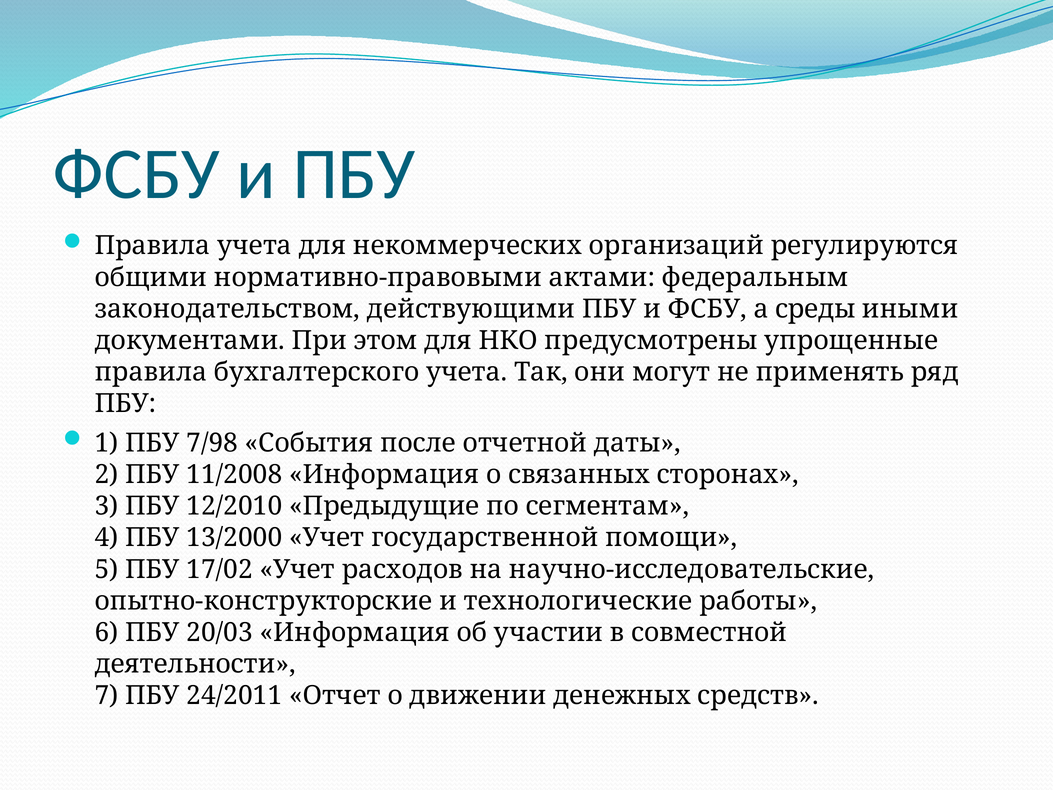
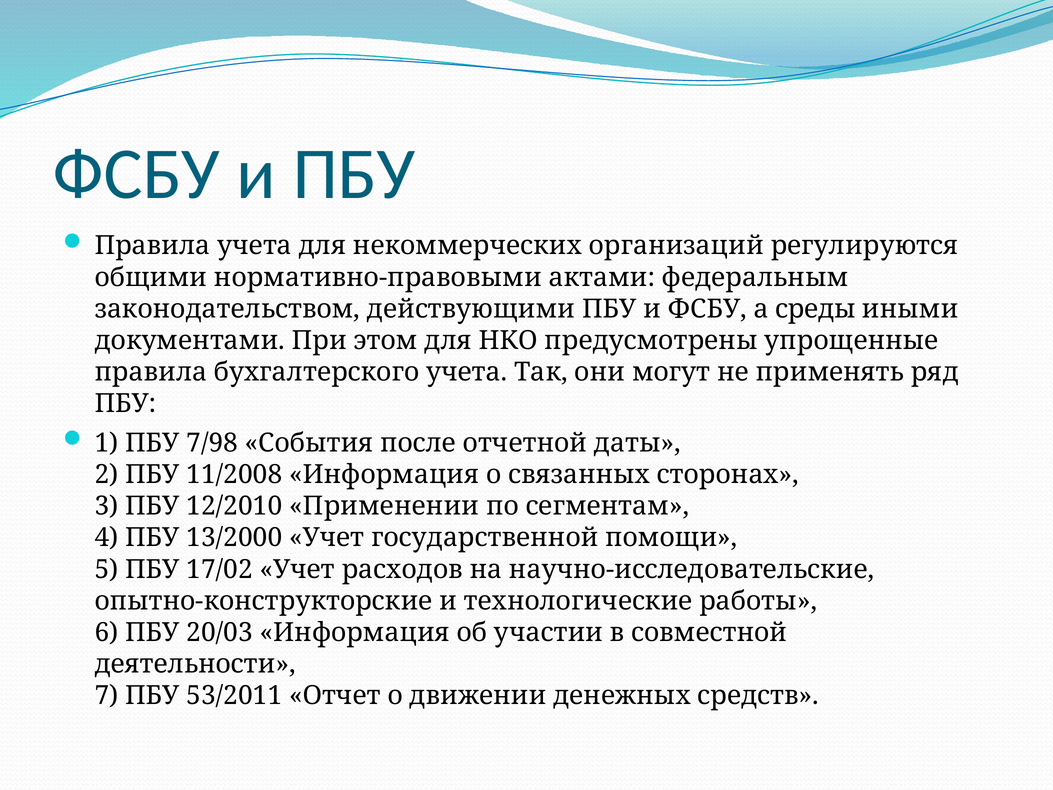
Предыдущие: Предыдущие -> Применении
24/2011: 24/2011 -> 53/2011
